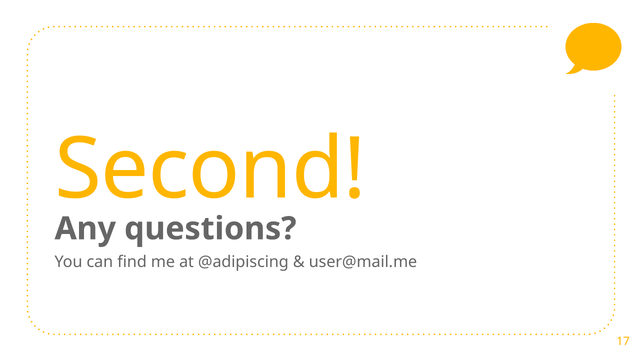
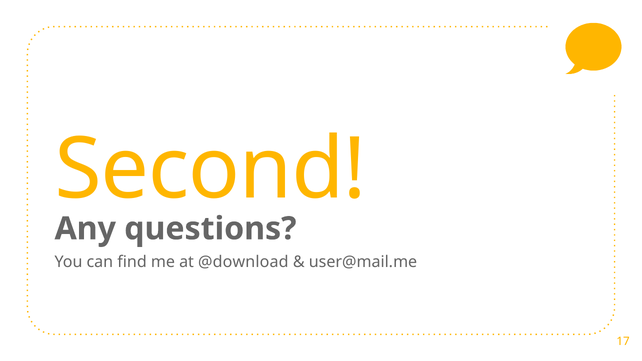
@adipiscing: @adipiscing -> @download
